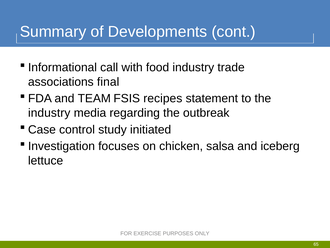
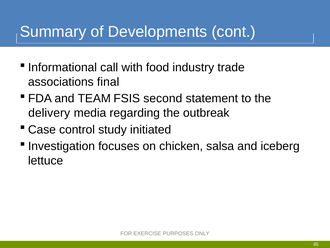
recipes: recipes -> second
industry at (49, 113): industry -> delivery
